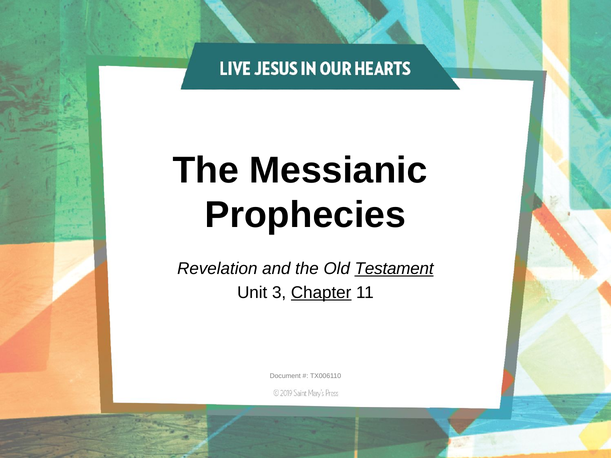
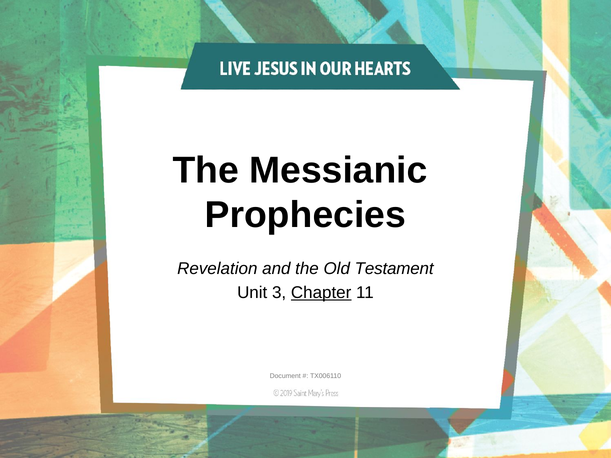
Testament underline: present -> none
